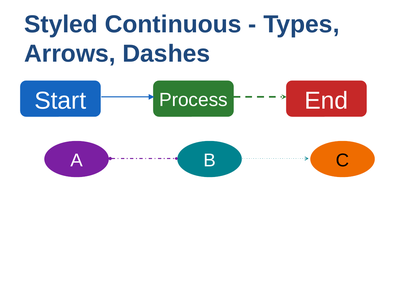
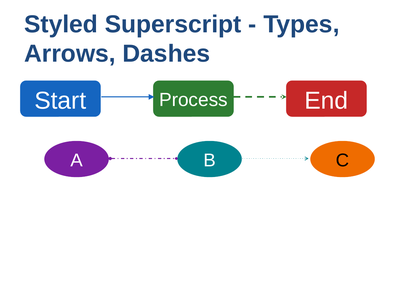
Continuous: Continuous -> Superscript
